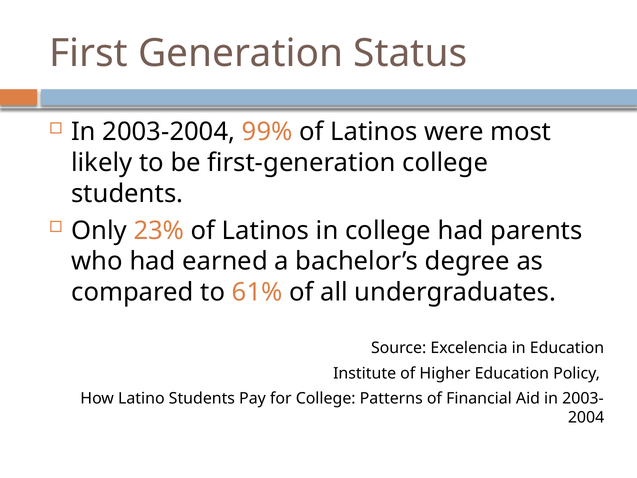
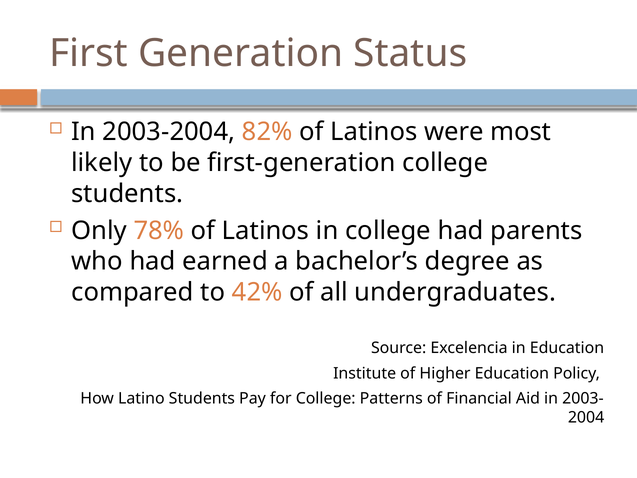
99%: 99% -> 82%
23%: 23% -> 78%
61%: 61% -> 42%
